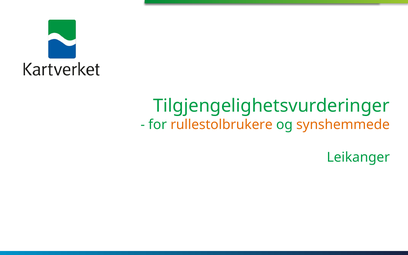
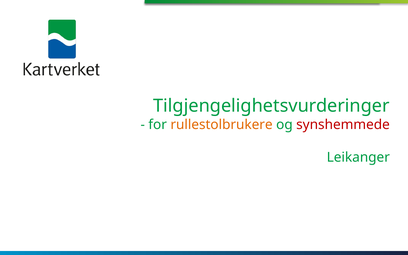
synshemmede colour: orange -> red
